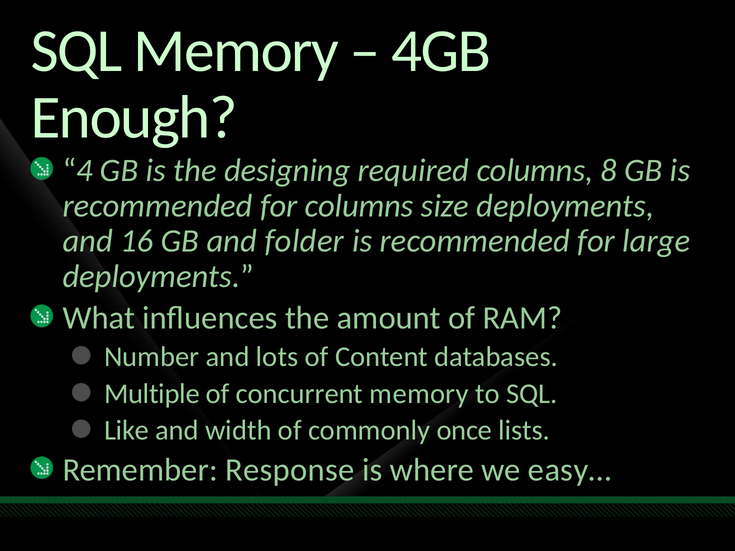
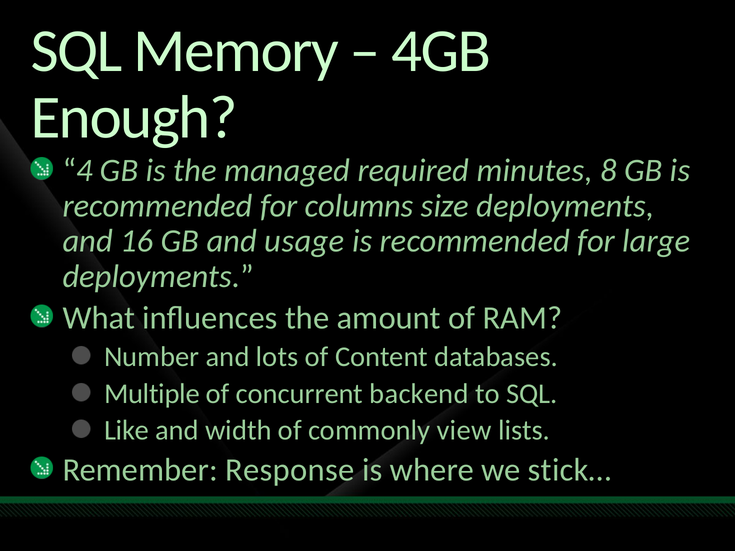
designing: designing -> managed
required columns: columns -> minutes
folder: folder -> usage
concurrent memory: memory -> backend
once: once -> view
easy…: easy… -> stick…
